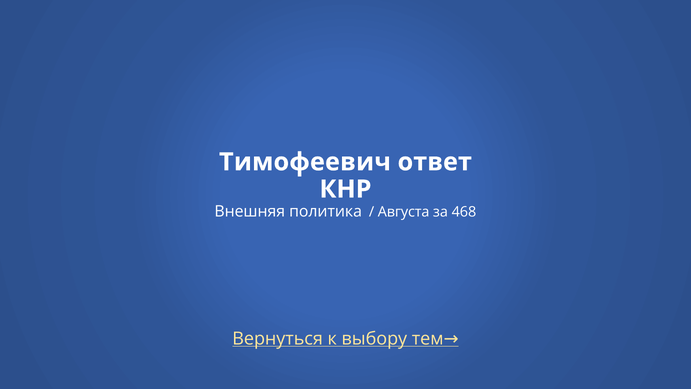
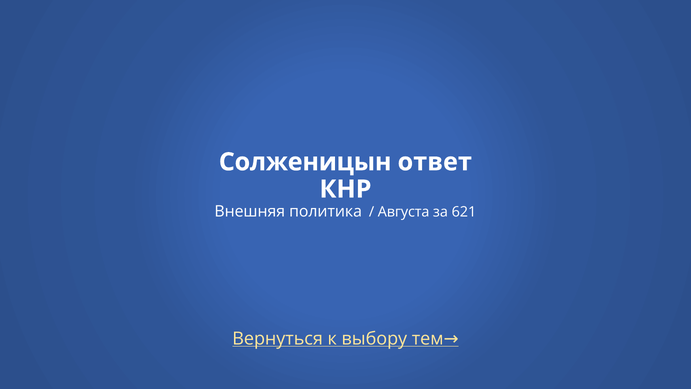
Тимофеевич: Тимофеевич -> Солженицын
468: 468 -> 621
